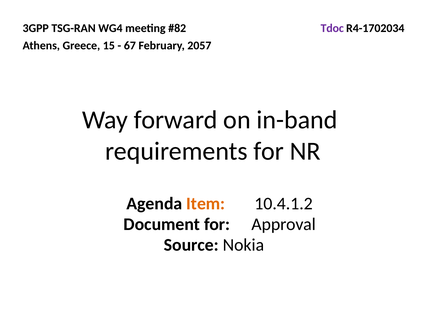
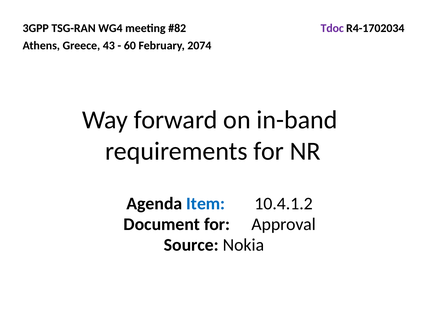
15: 15 -> 43
67: 67 -> 60
2057: 2057 -> 2074
Item colour: orange -> blue
